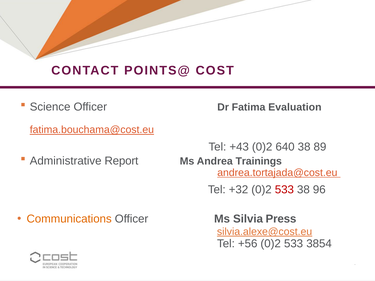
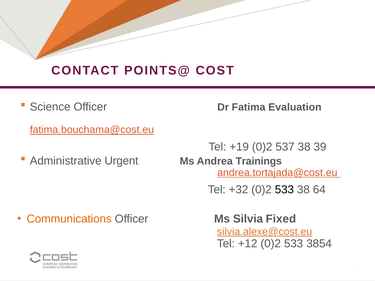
+43: +43 -> +19
640: 640 -> 537
89: 89 -> 39
Report: Report -> Urgent
533 at (284, 190) colour: red -> black
96: 96 -> 64
Press: Press -> Fixed
+56: +56 -> +12
